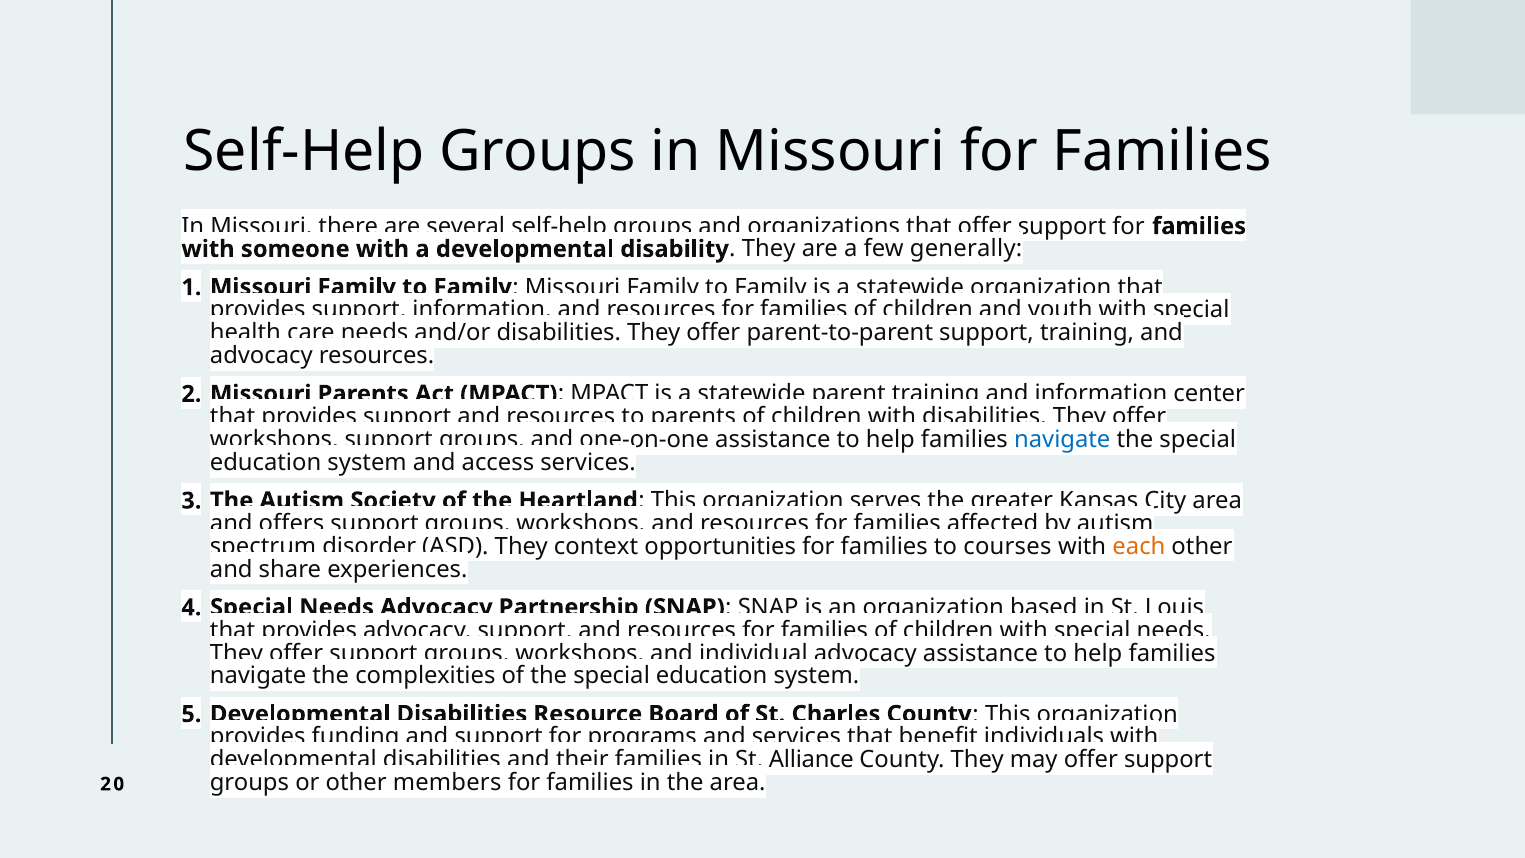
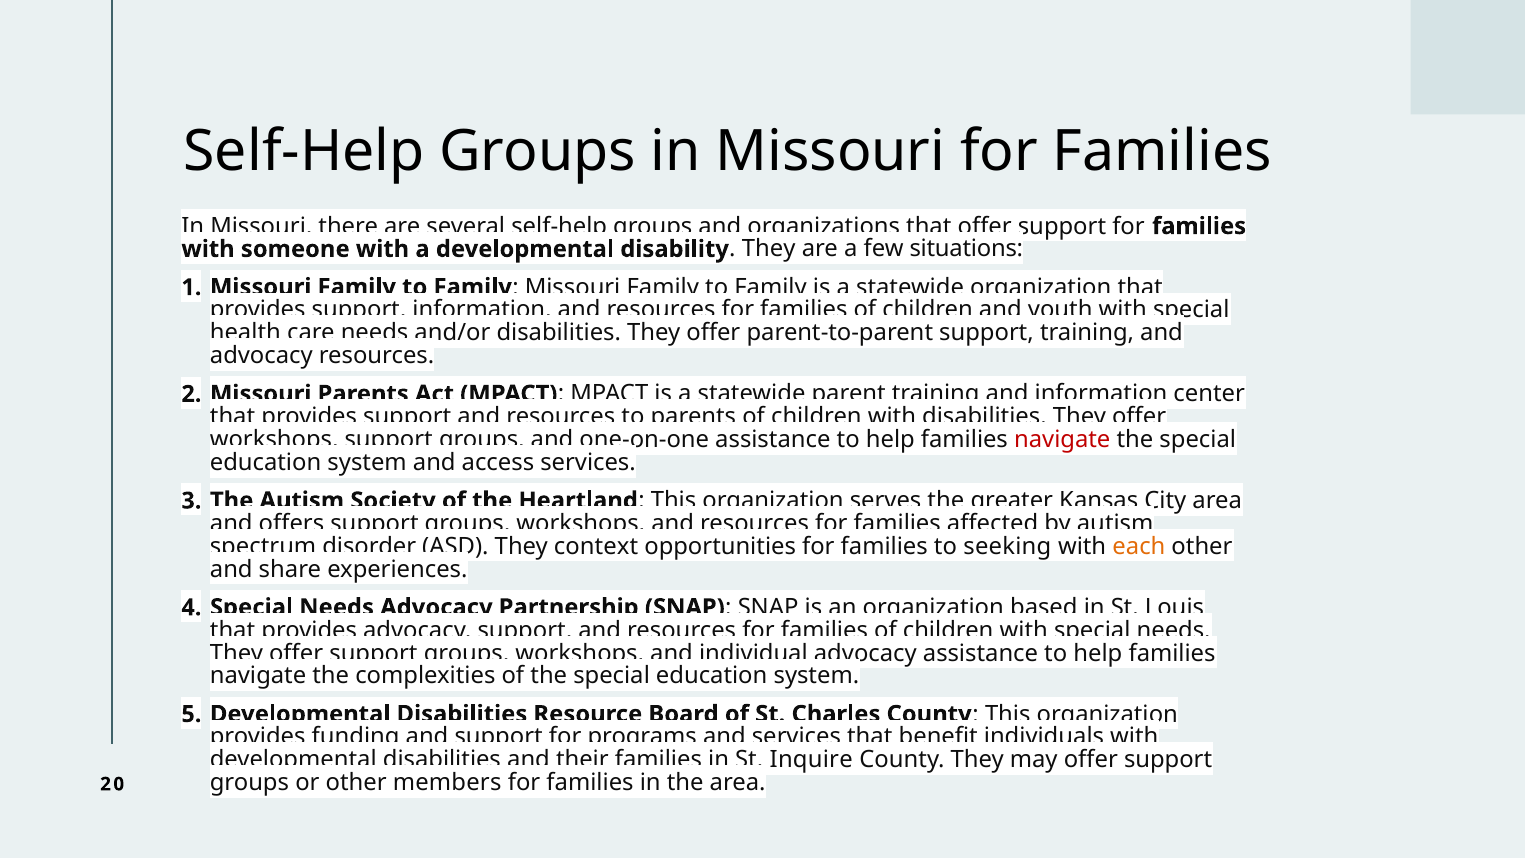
generally: generally -> situations
navigate at (1062, 440) colour: blue -> red
courses: courses -> seeking
Alliance: Alliance -> Inquire
